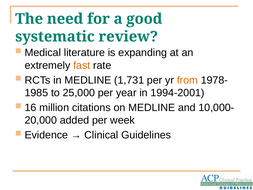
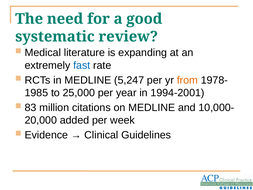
fast colour: orange -> blue
1,731: 1,731 -> 5,247
16: 16 -> 83
